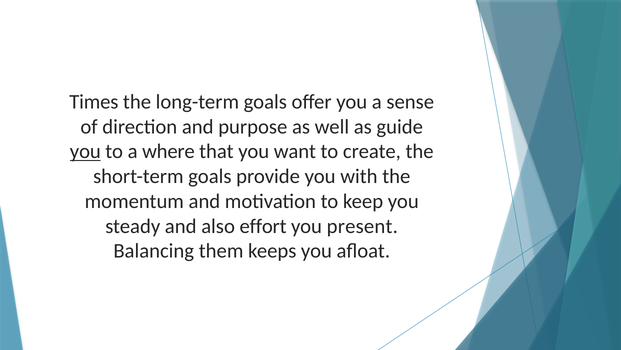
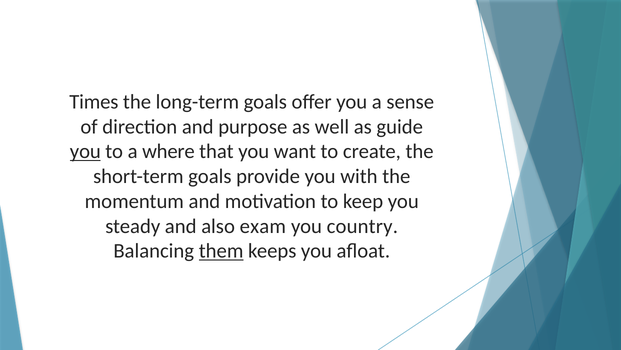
effort: effort -> exam
present: present -> country
them underline: none -> present
